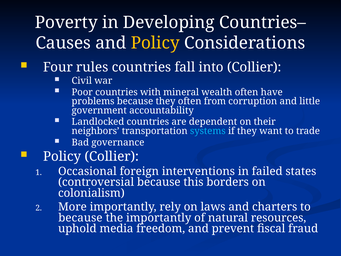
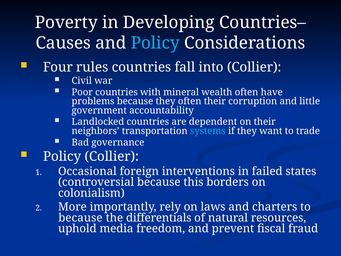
Policy at (155, 43) colour: yellow -> light blue
often from: from -> their
the importantly: importantly -> differentials
